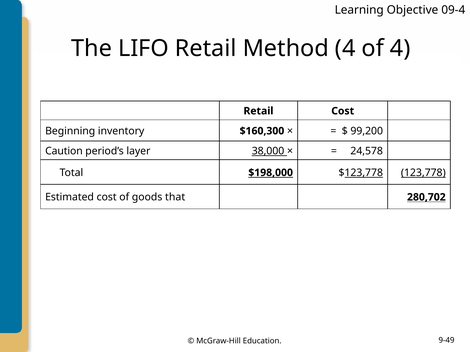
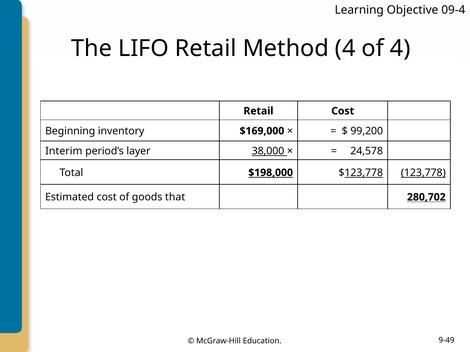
$160,300: $160,300 -> $169,000
Caution: Caution -> Interim
